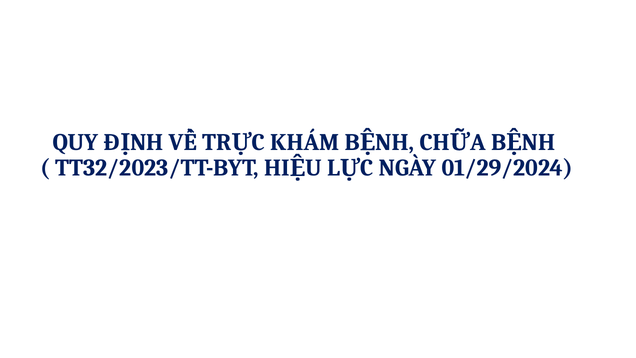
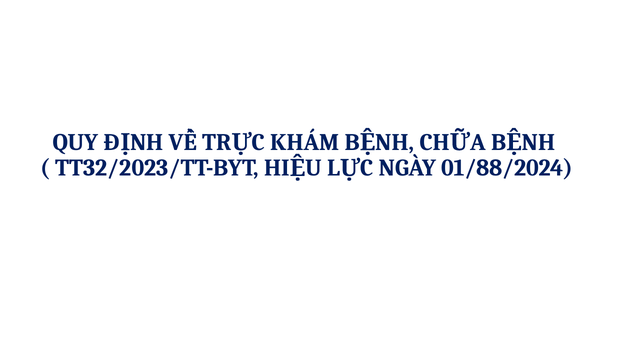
01/29/2024: 01/29/2024 -> 01/88/2024
